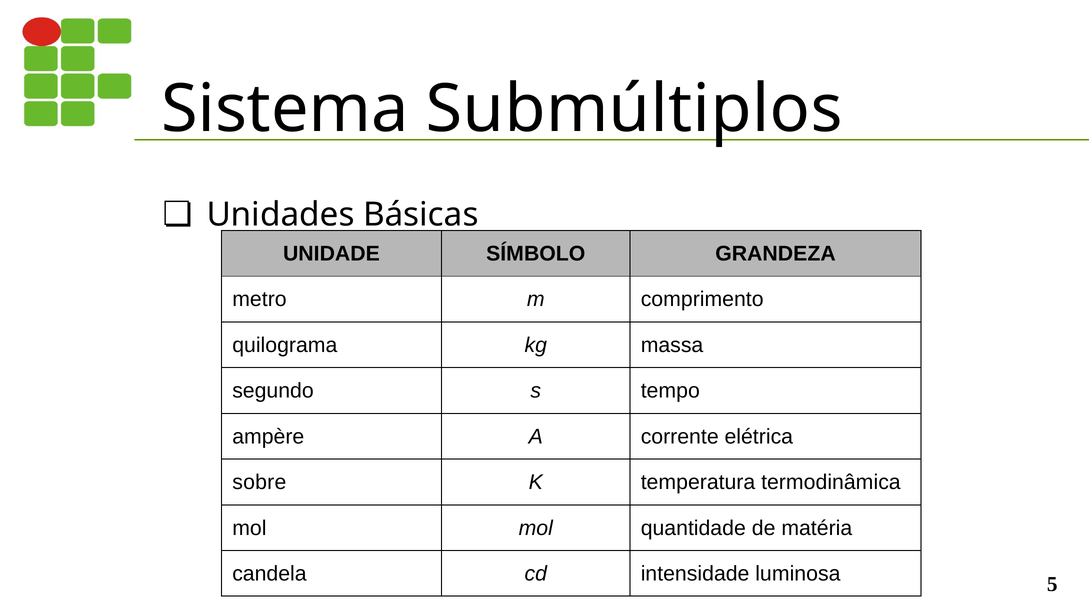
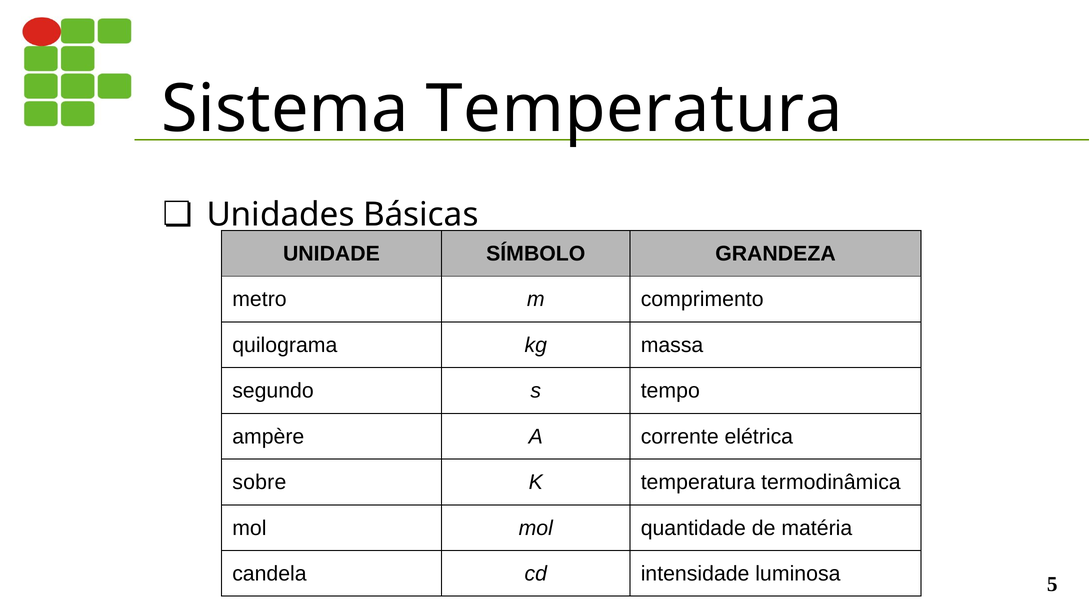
Sistema Submúltiplos: Submúltiplos -> Temperatura
